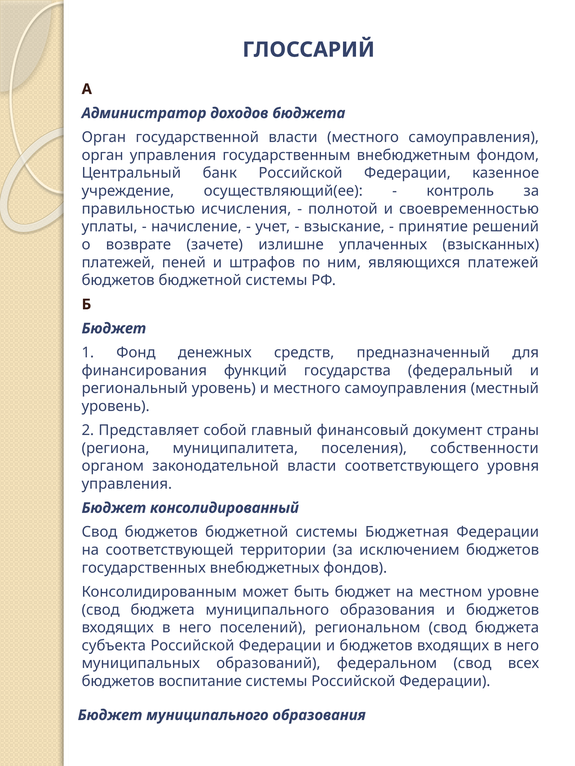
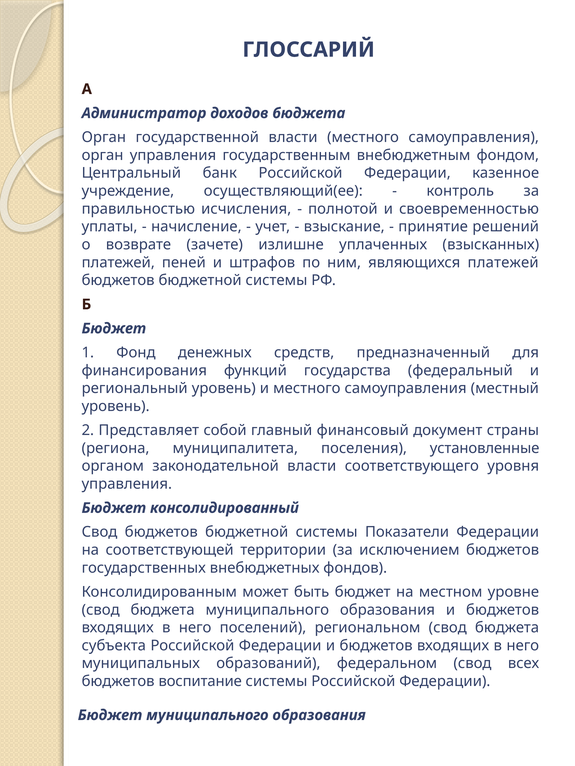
собственности: собственности -> установленные
Бюджетная: Бюджетная -> Показатели
